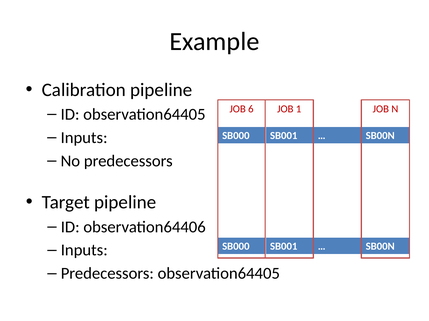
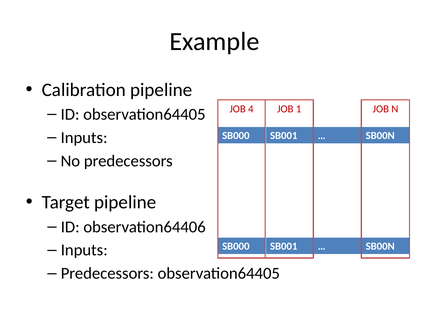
6: 6 -> 4
